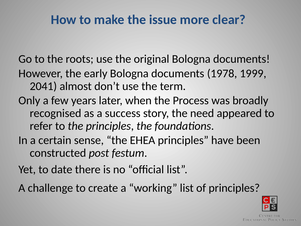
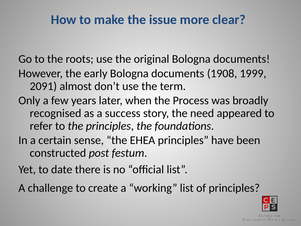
1978: 1978 -> 1908
2041: 2041 -> 2091
